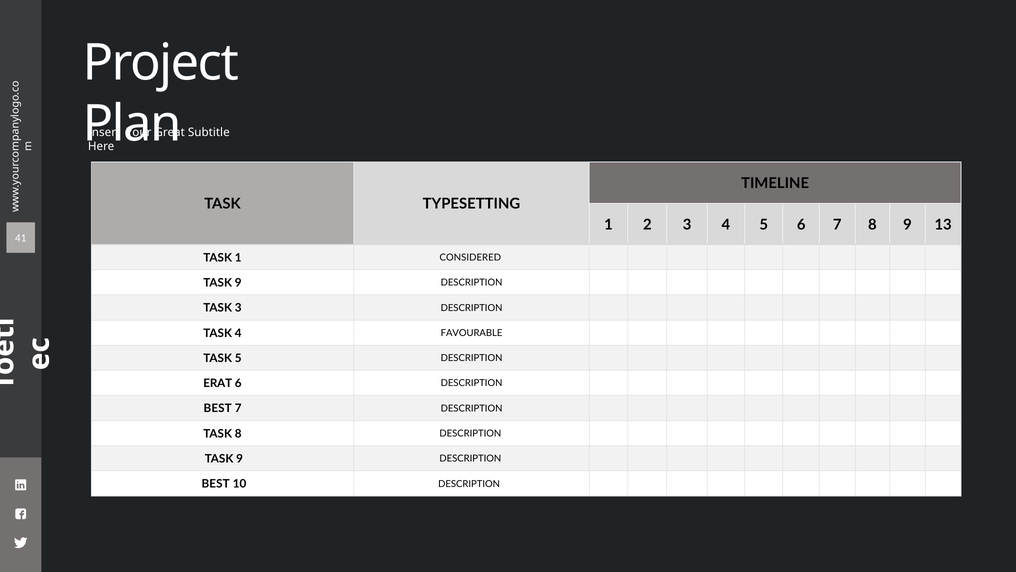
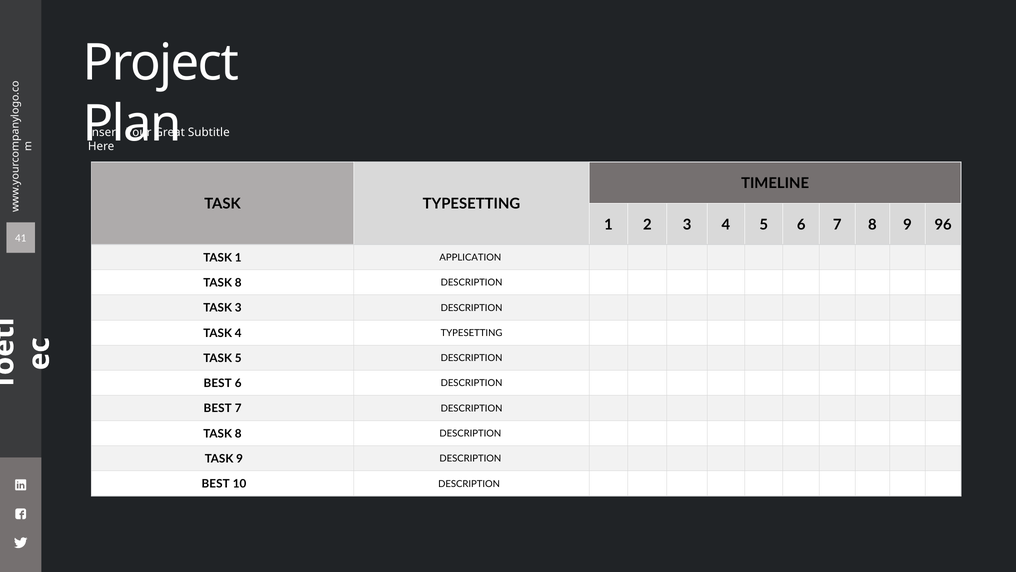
13: 13 -> 96
CONSIDERED: CONSIDERED -> APPLICATION
9 at (238, 283): 9 -> 8
4 FAVOURABLE: FAVOURABLE -> TYPESETTING
ERAT at (218, 383): ERAT -> BEST
